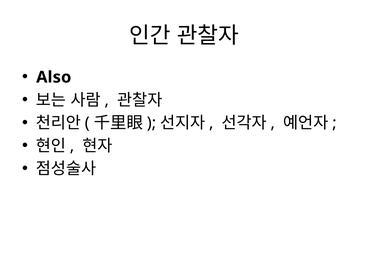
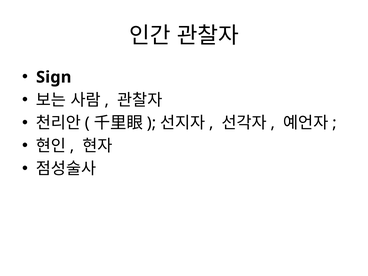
Also: Also -> Sign
